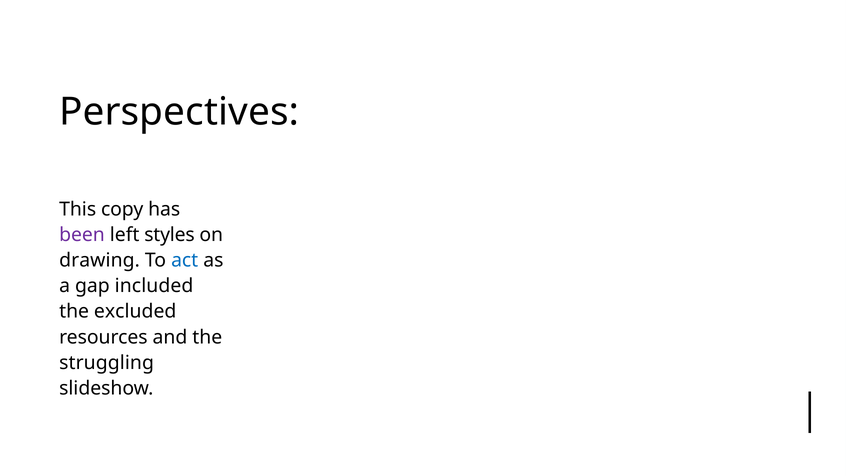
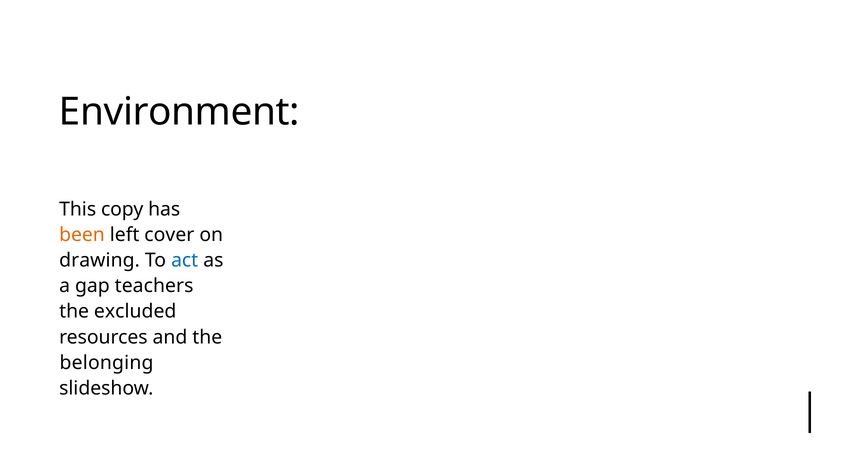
Perspectives: Perspectives -> Environment
been colour: purple -> orange
styles: styles -> cover
included: included -> teachers
struggling: struggling -> belonging
